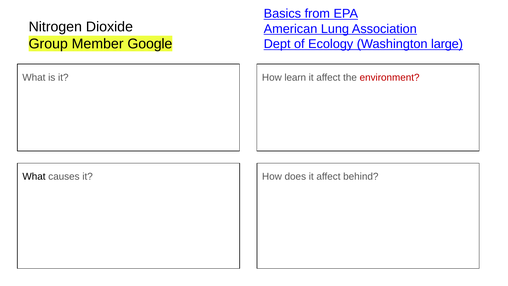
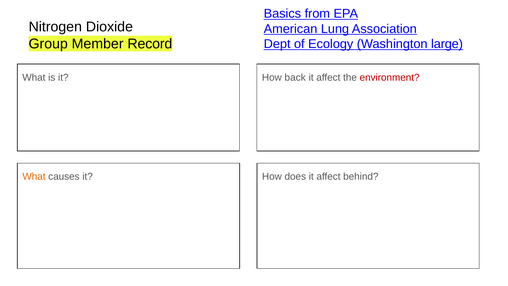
Google: Google -> Record
learn: learn -> back
What at (34, 177) colour: black -> orange
